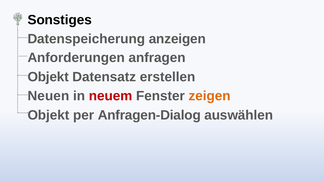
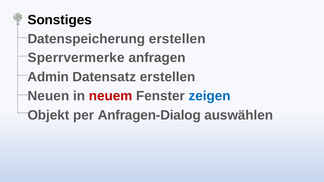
Datenspeicherung anzeigen: anzeigen -> erstellen
Anforderungen: Anforderungen -> Sperrvermerke
Objekt at (48, 77): Objekt -> Admin
zeigen colour: orange -> blue
